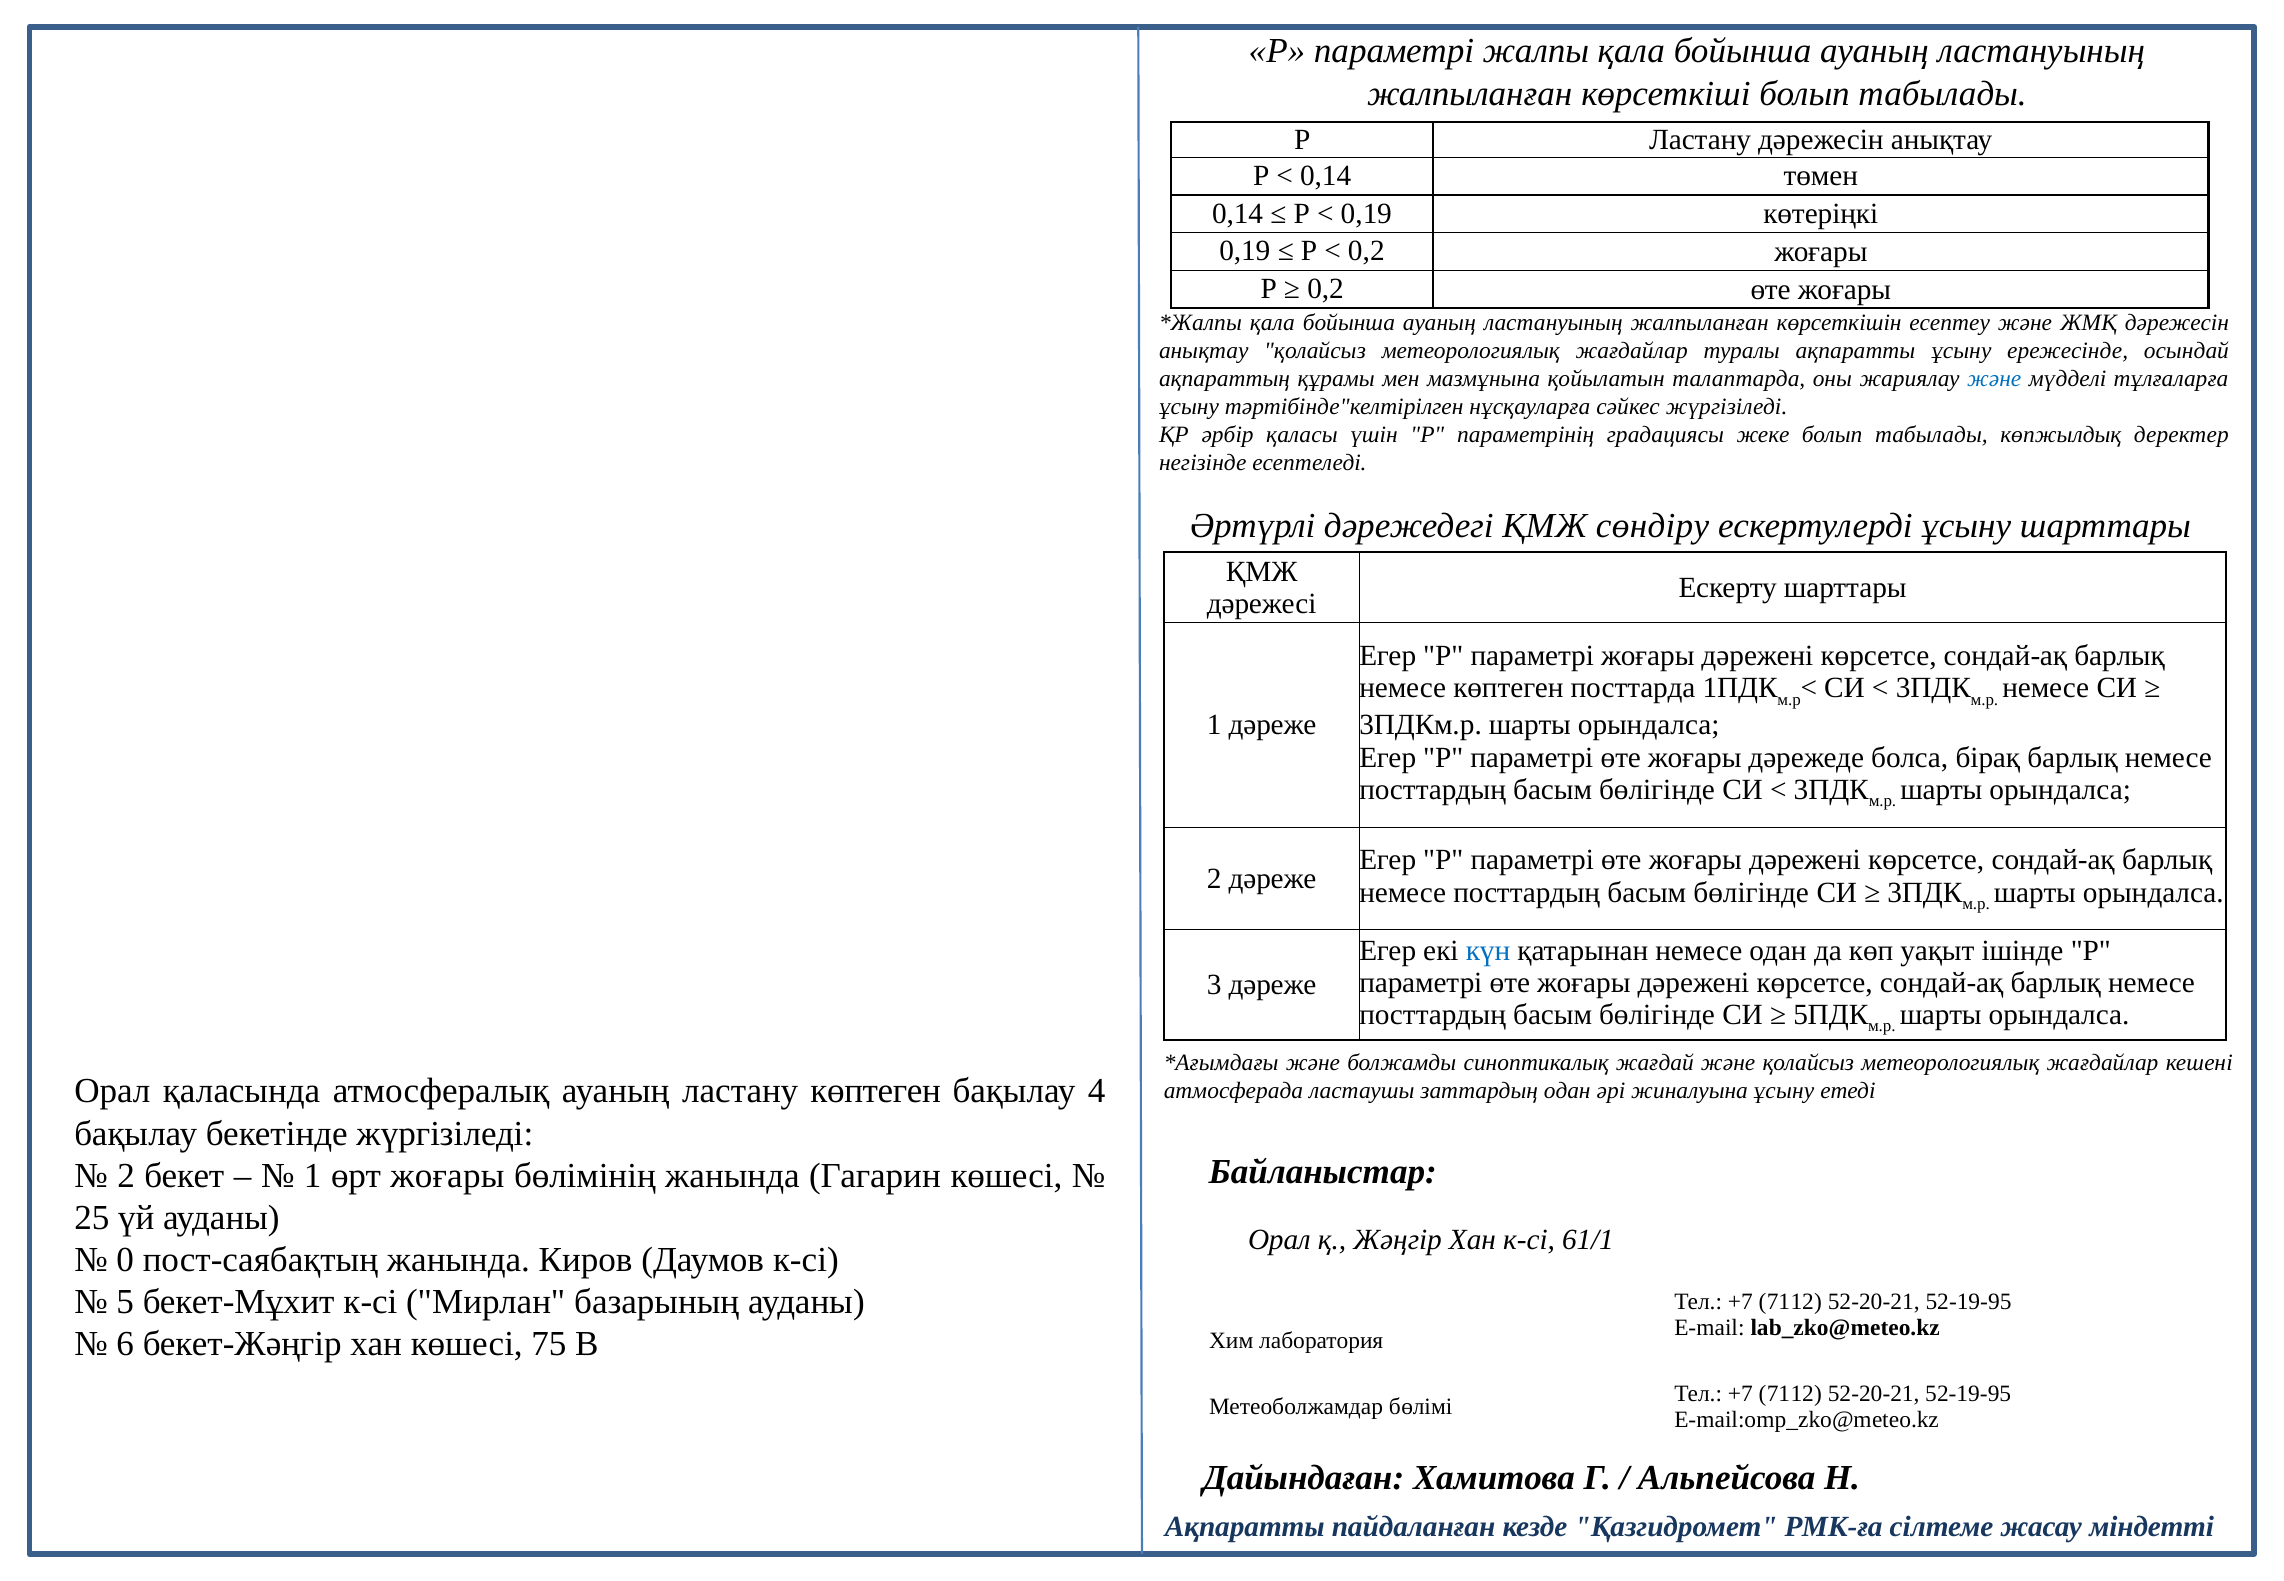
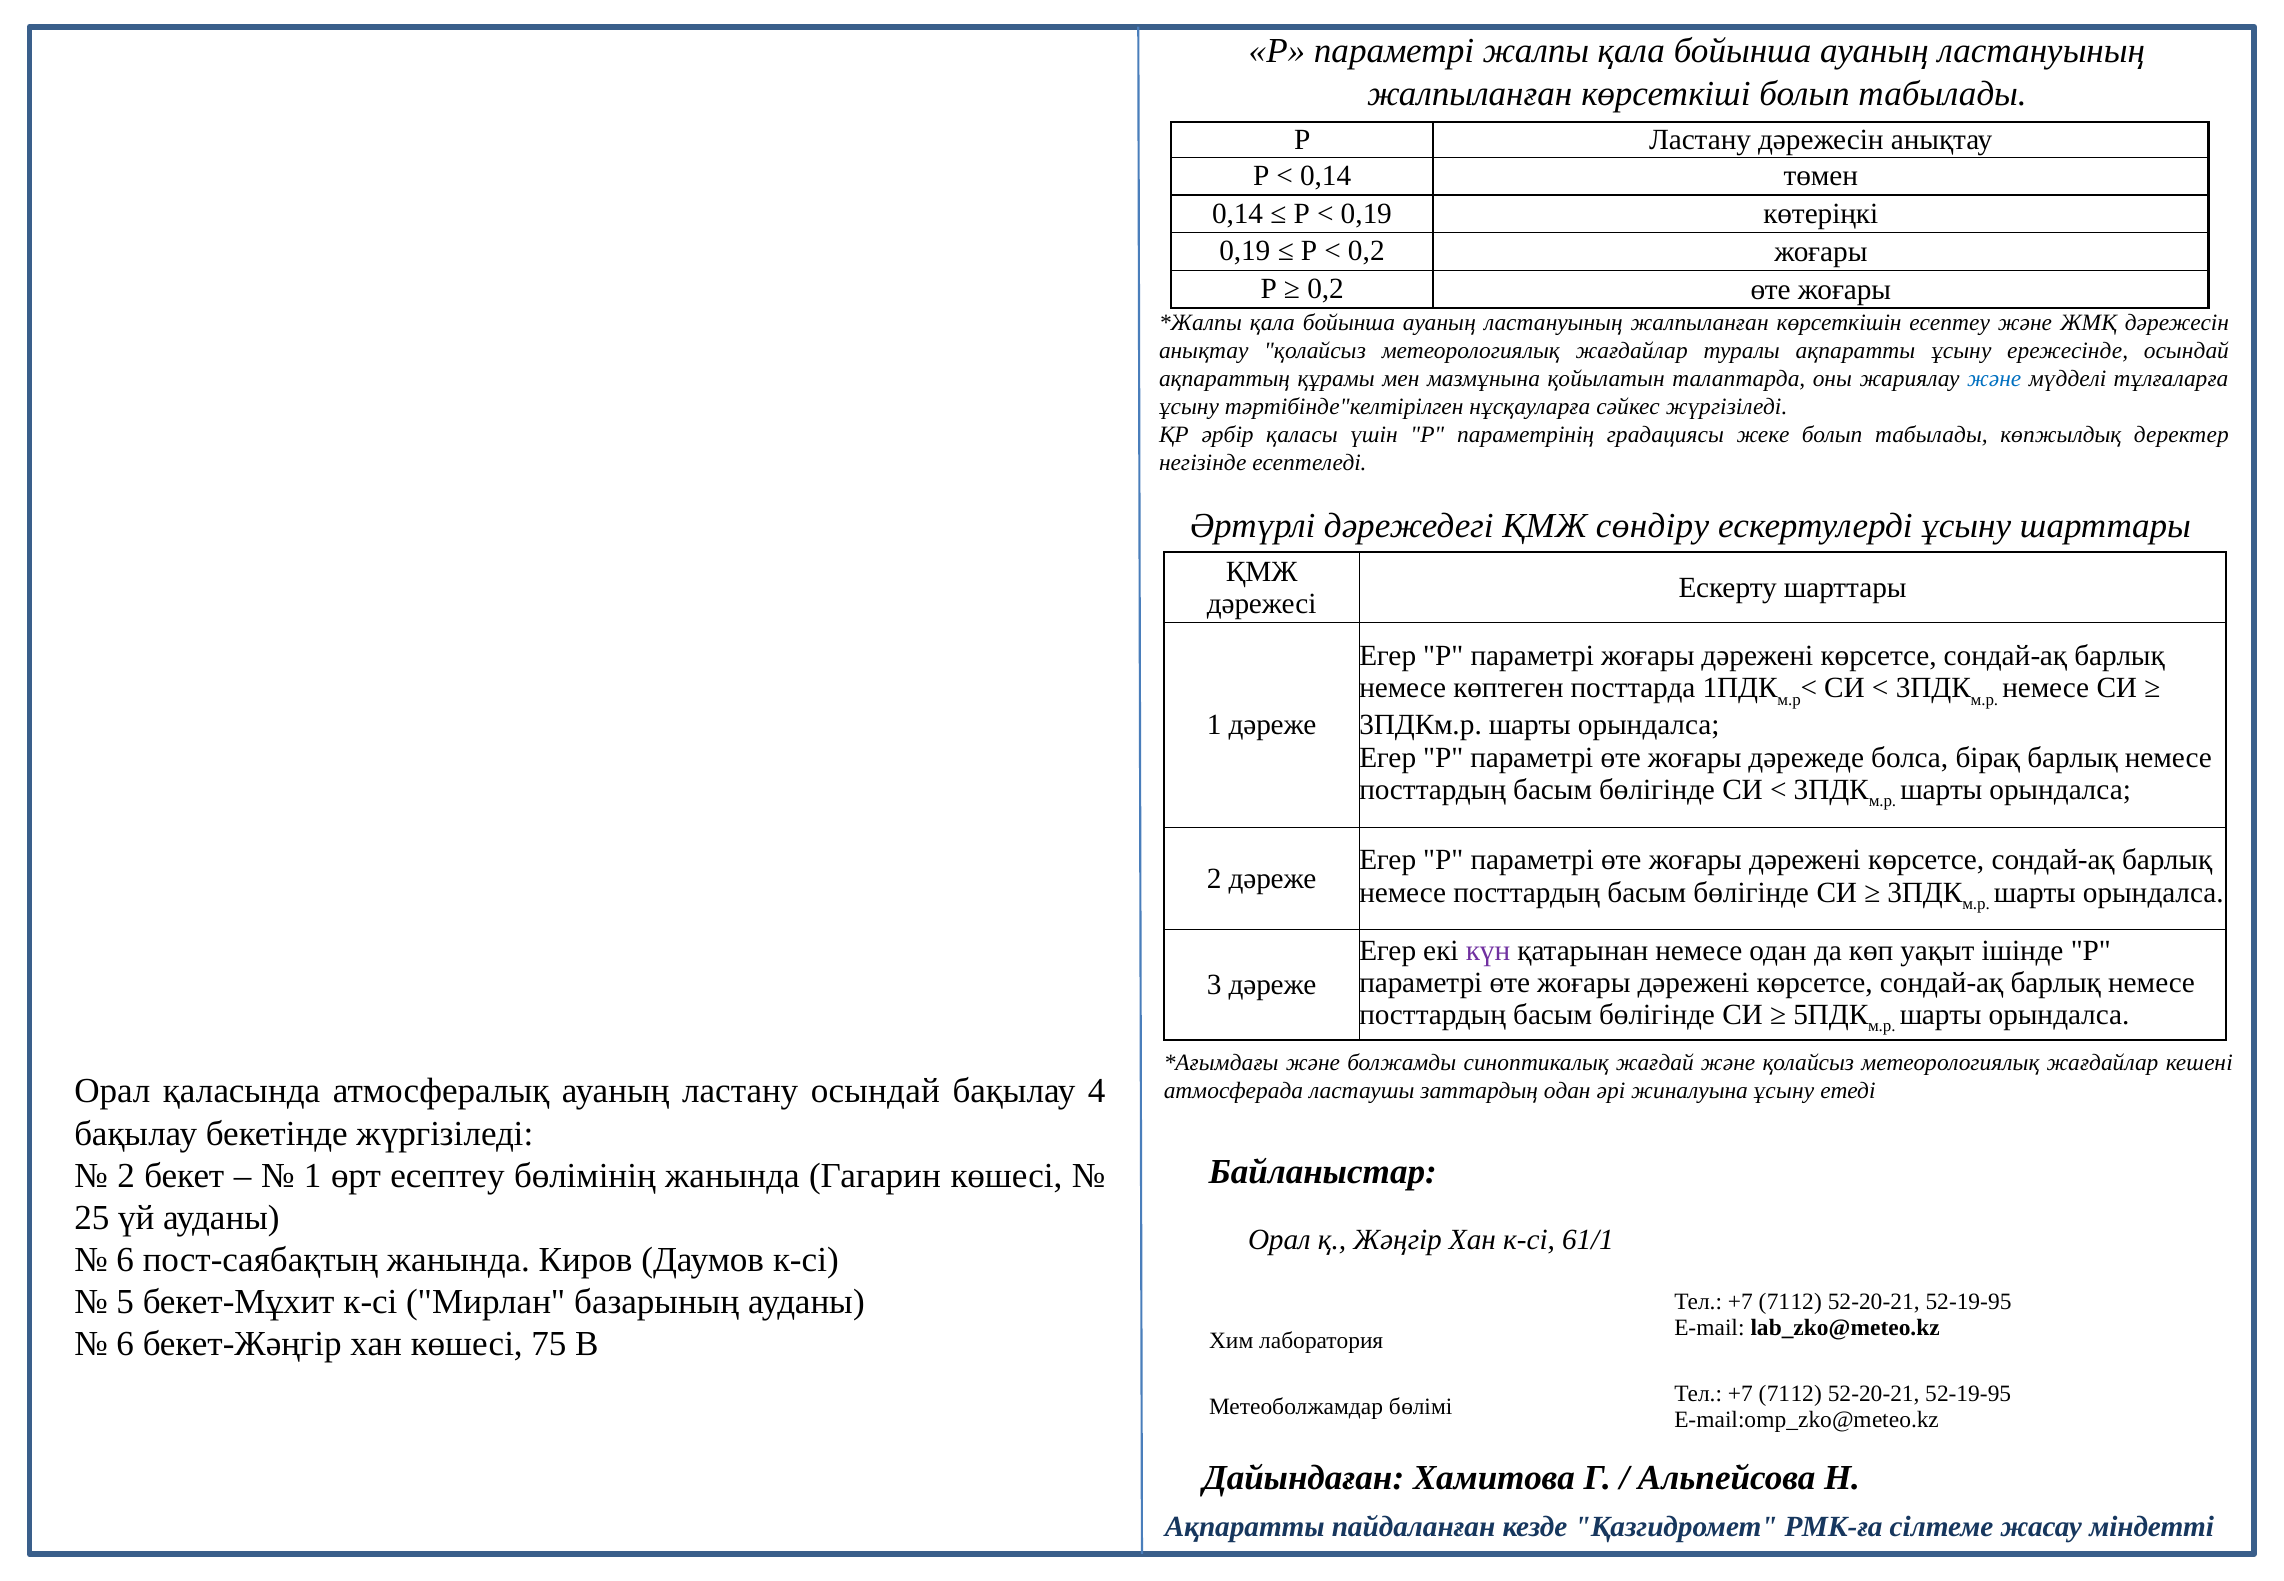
күн colour: blue -> purple
ластану көптеген: көптеген -> осындай
өрт жоғары: жоғары -> есептеу
0 at (125, 1260): 0 -> 6
